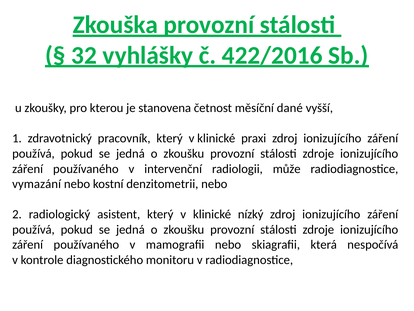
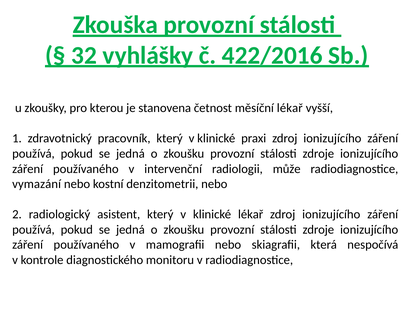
měsíční dané: dané -> lékař
klinické nízký: nízký -> lékař
